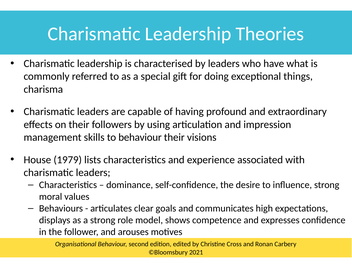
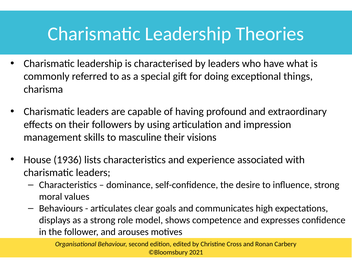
to behaviour: behaviour -> masculine
1979: 1979 -> 1936
